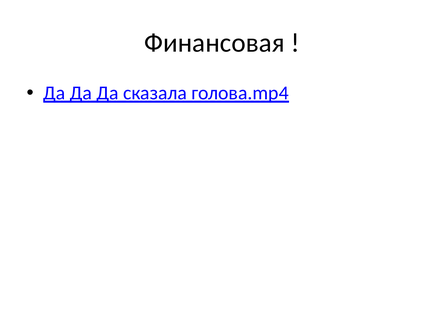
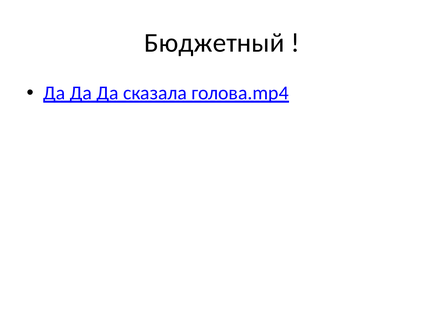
Финансовая: Финансовая -> Бюджетный
